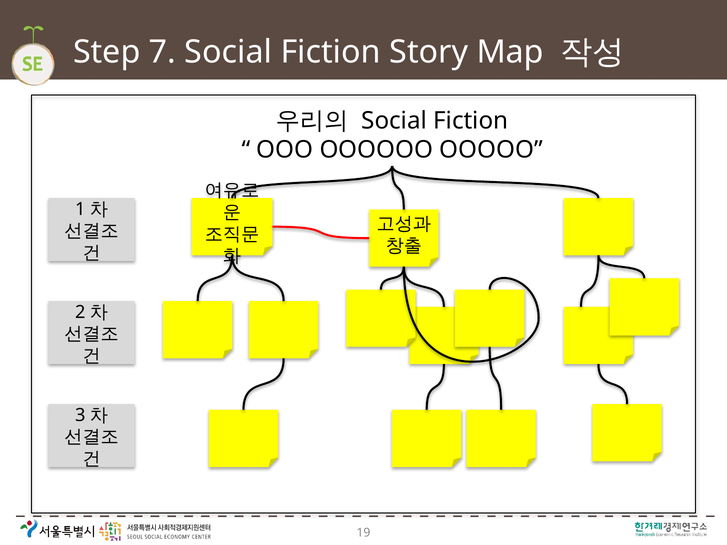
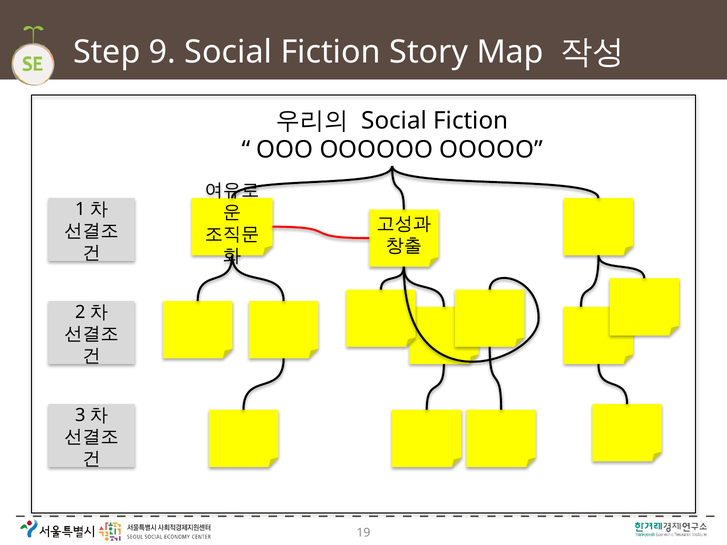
7: 7 -> 9
